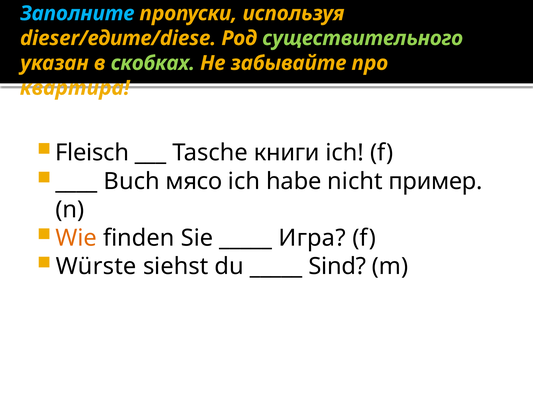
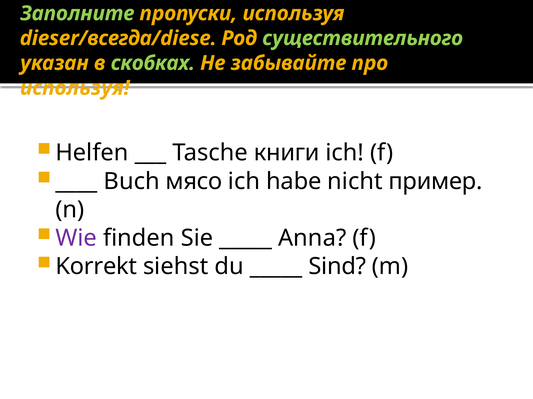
Заполните colour: light blue -> light green
dieser/едите/diese: dieser/едите/diese -> dieser/всегда/diese
квартира at (75, 88): квартира -> используя
Fleisch: Fleisch -> Helfen
Wie colour: orange -> purple
Игра: Игра -> Anna
Würstе: Würstе -> Korrekt
